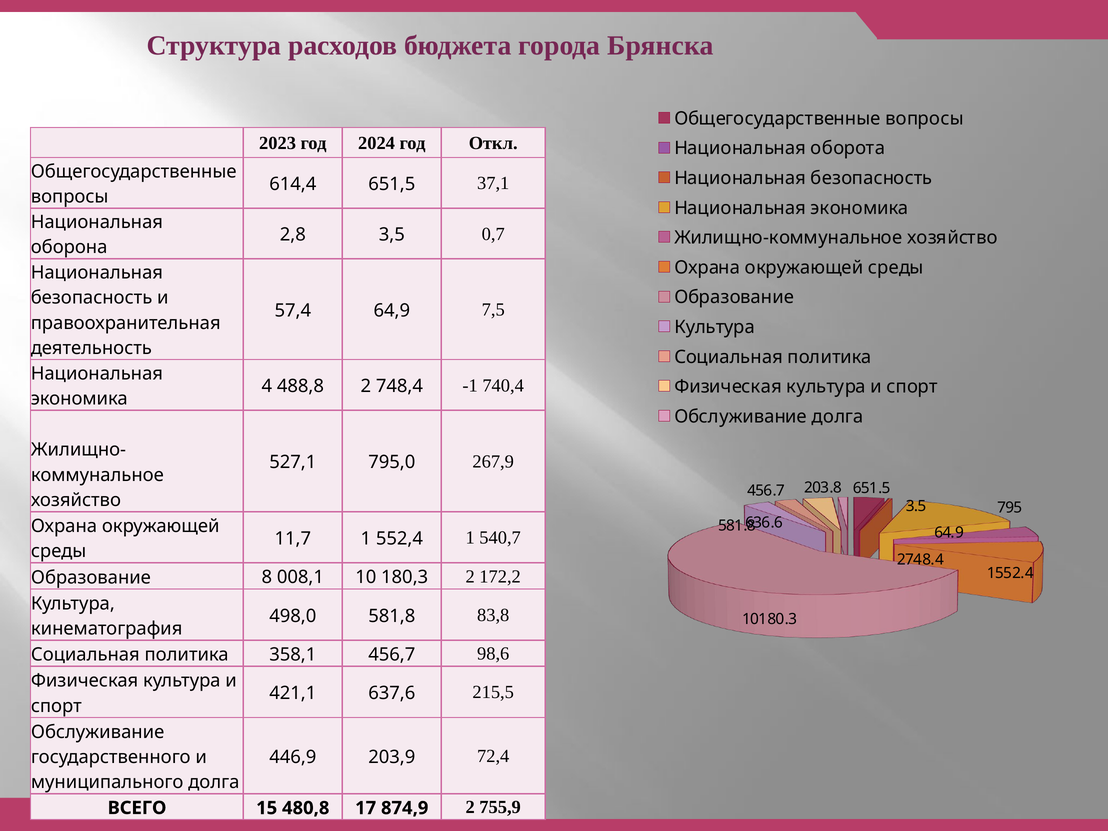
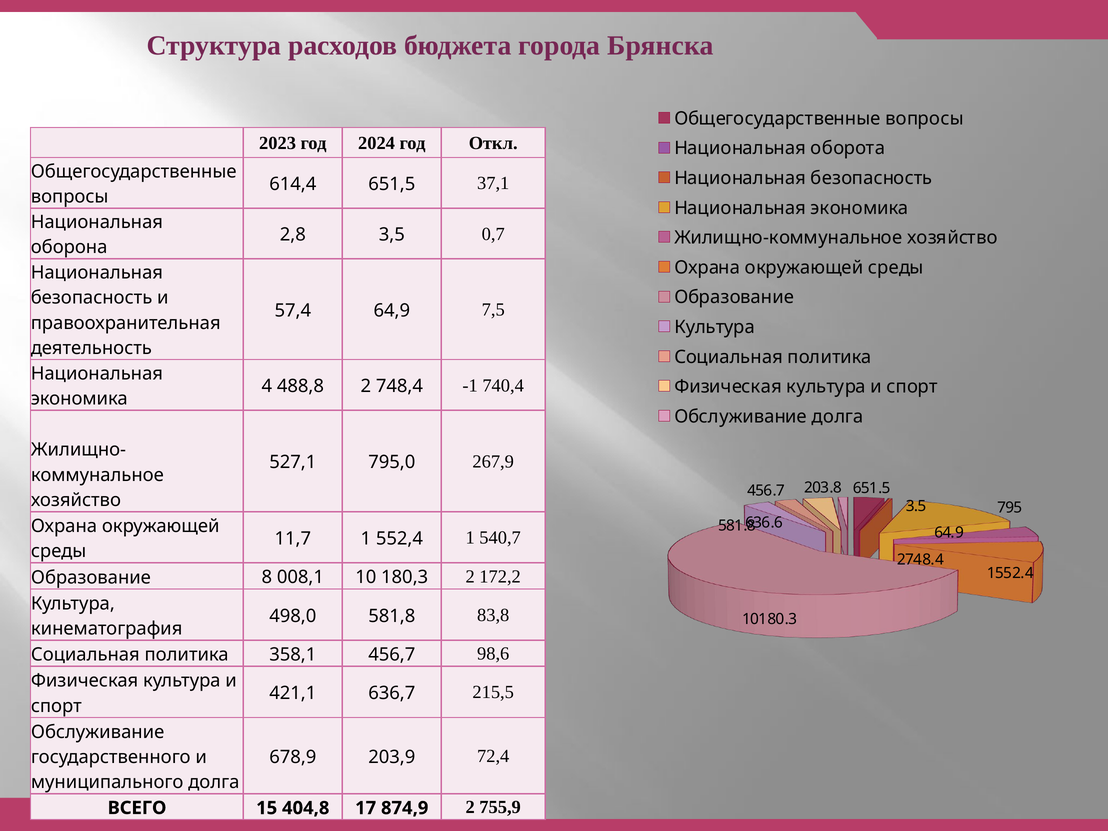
637,6: 637,6 -> 636,7
446,9: 446,9 -> 678,9
480,8: 480,8 -> 404,8
